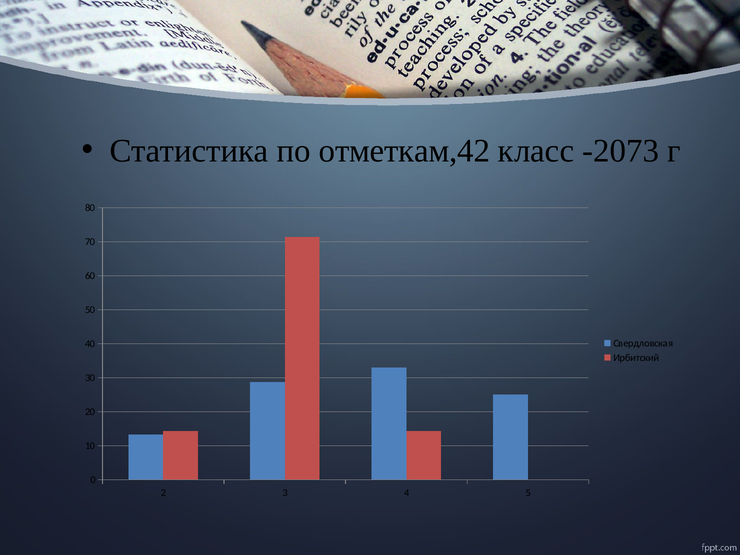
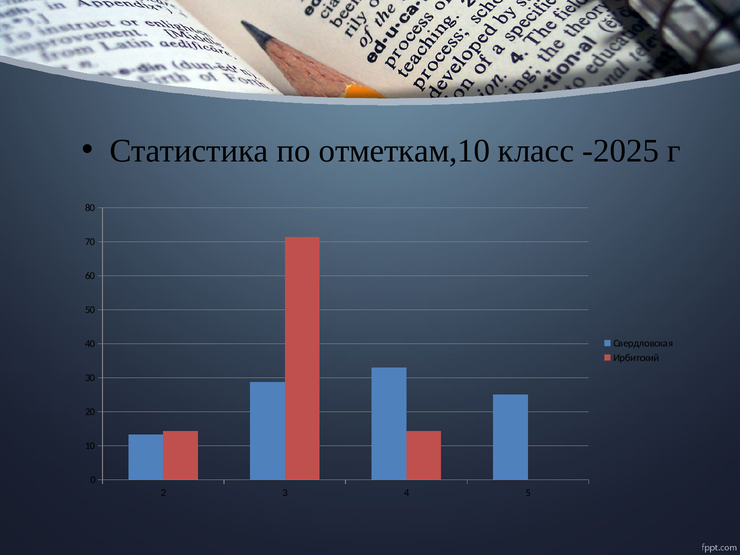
отметкам,42: отметкам,42 -> отметкам,10
-2073: -2073 -> -2025
